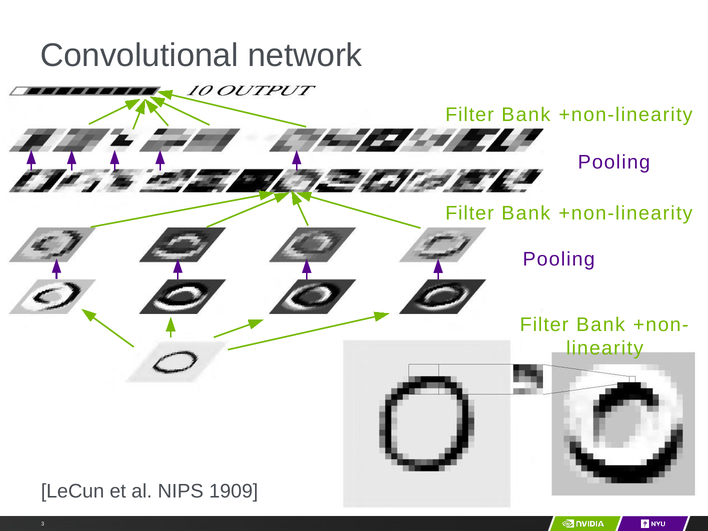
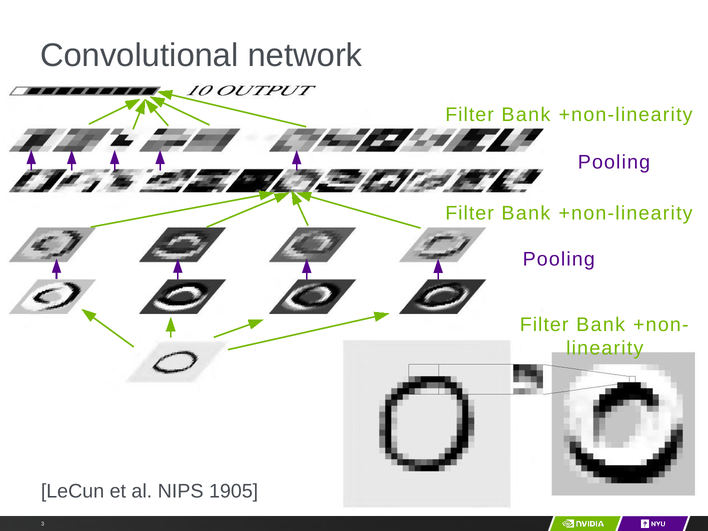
1909: 1909 -> 1905
